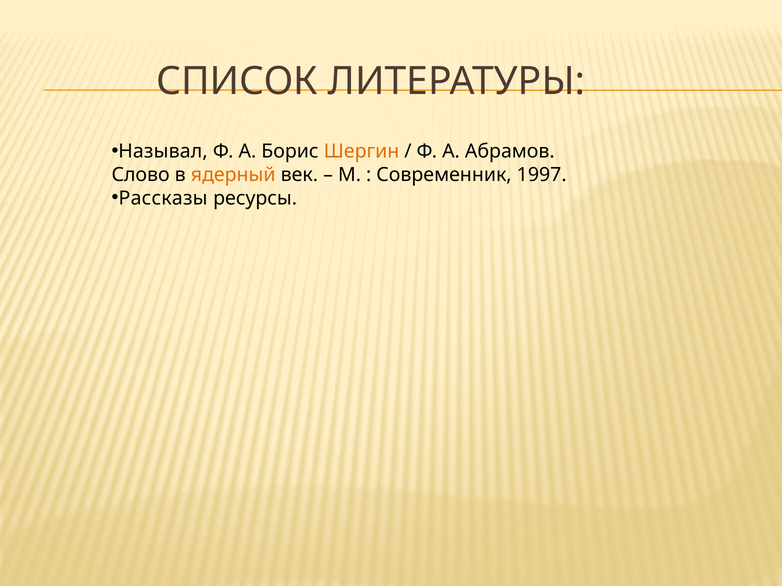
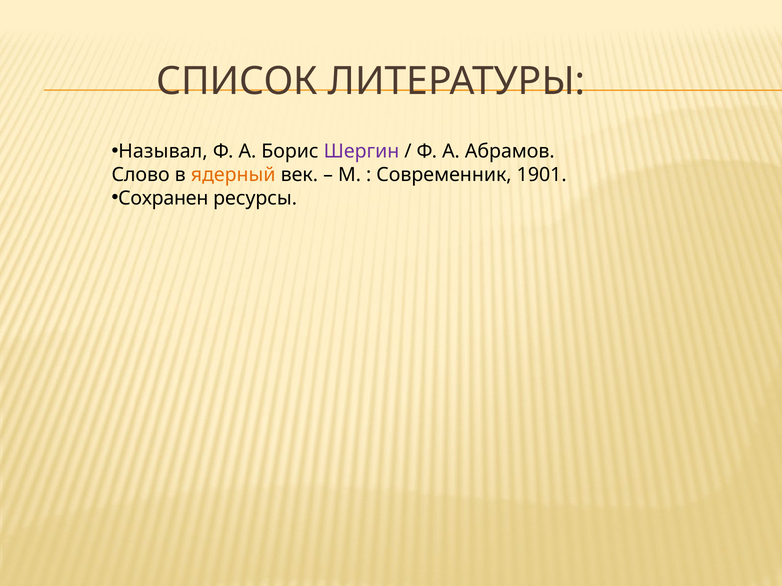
Шергин colour: orange -> purple
1997: 1997 -> 1901
Рассказы: Рассказы -> Сохранен
